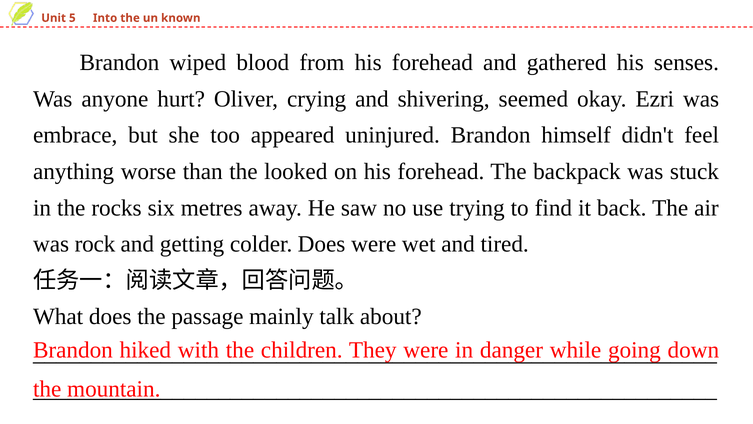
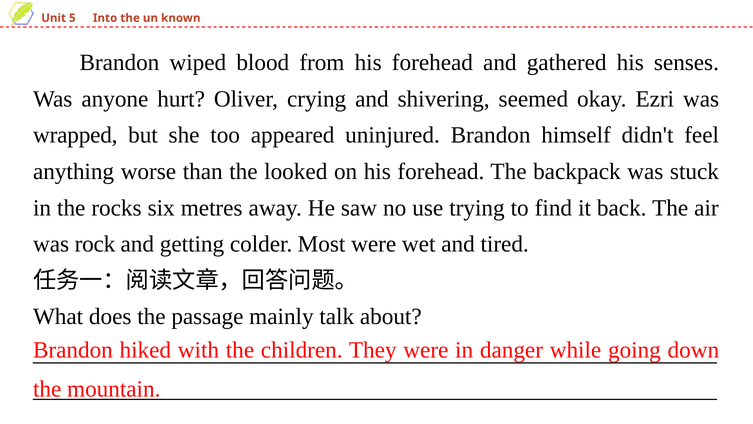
embrace: embrace -> wrapped
colder Does: Does -> Most
